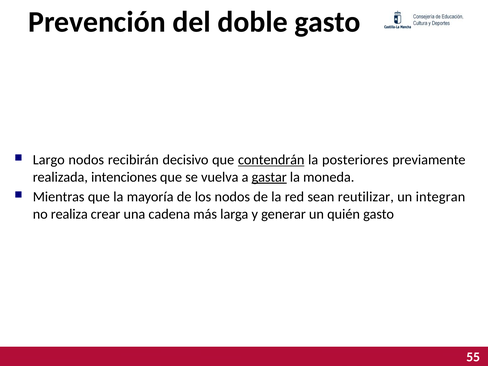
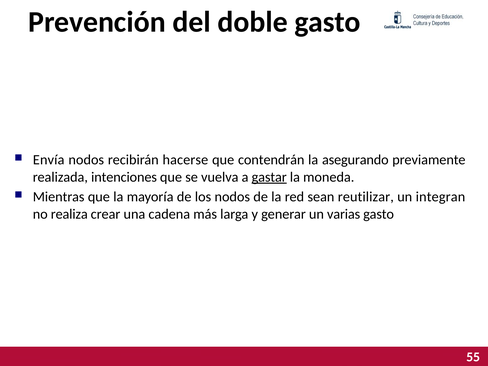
Largo: Largo -> Envía
decisivo: decisivo -> hacerse
contendrán underline: present -> none
posteriores: posteriores -> asegurando
quién: quién -> varias
